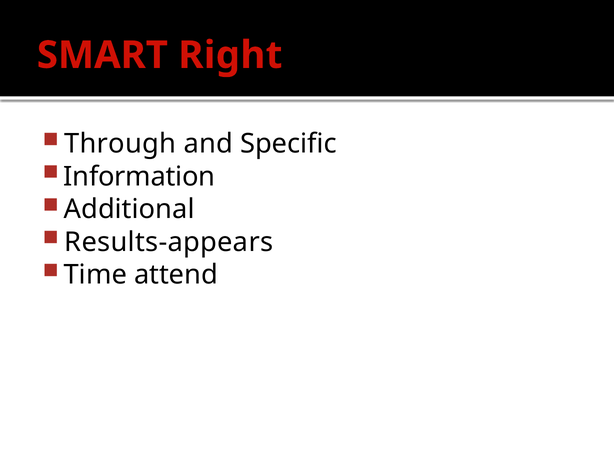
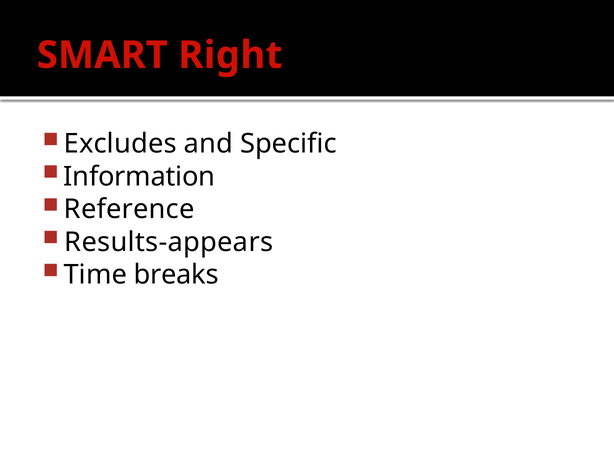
Through: Through -> Excludes
Additional: Additional -> Reference
attend: attend -> breaks
